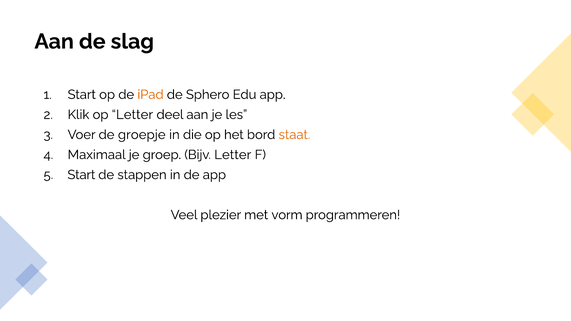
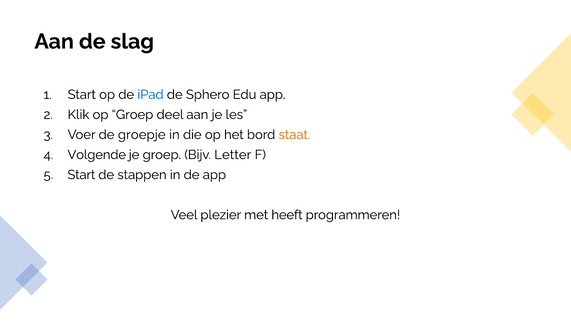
iPad colour: orange -> blue
op Letter: Letter -> Groep
Maximaal: Maximaal -> Volgende
vorm: vorm -> heeft
